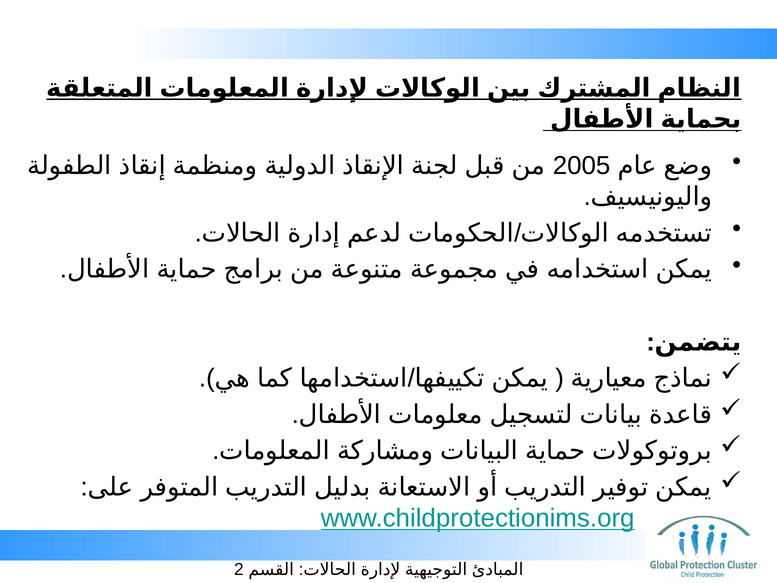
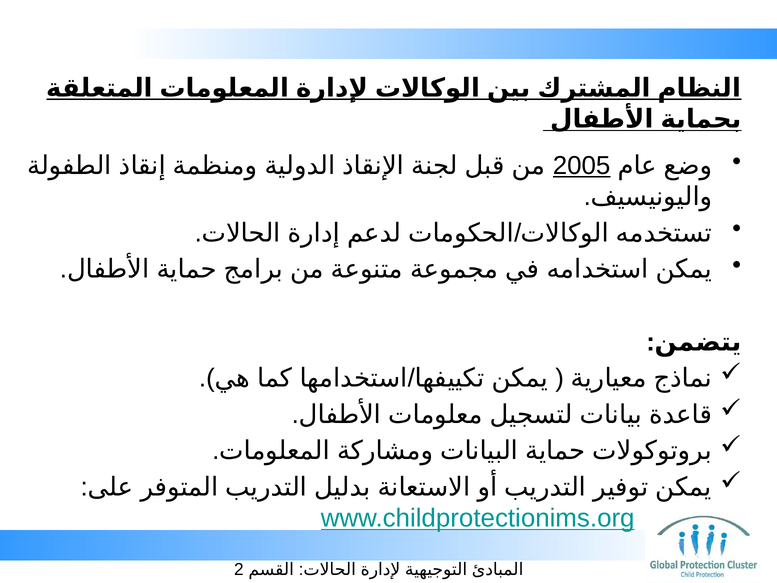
2005 underline: none -> present
